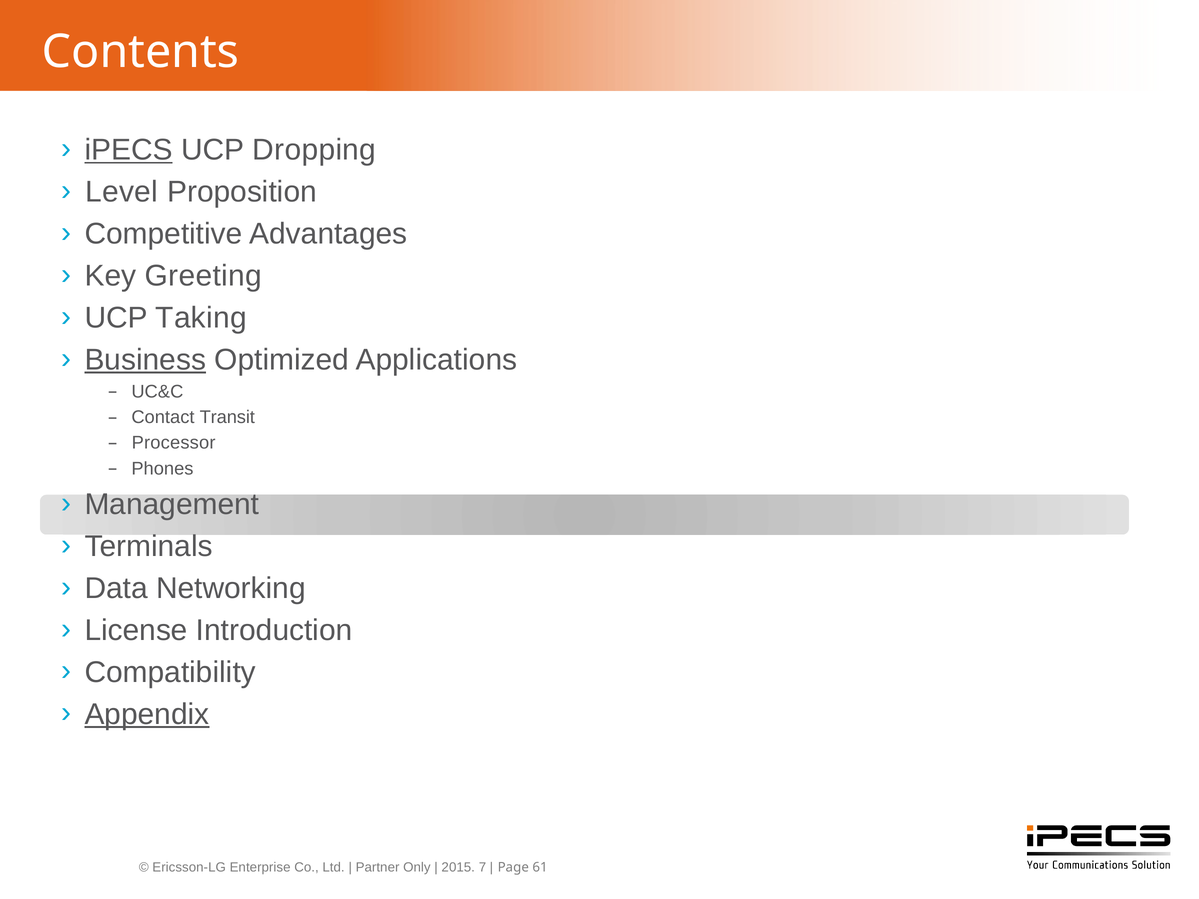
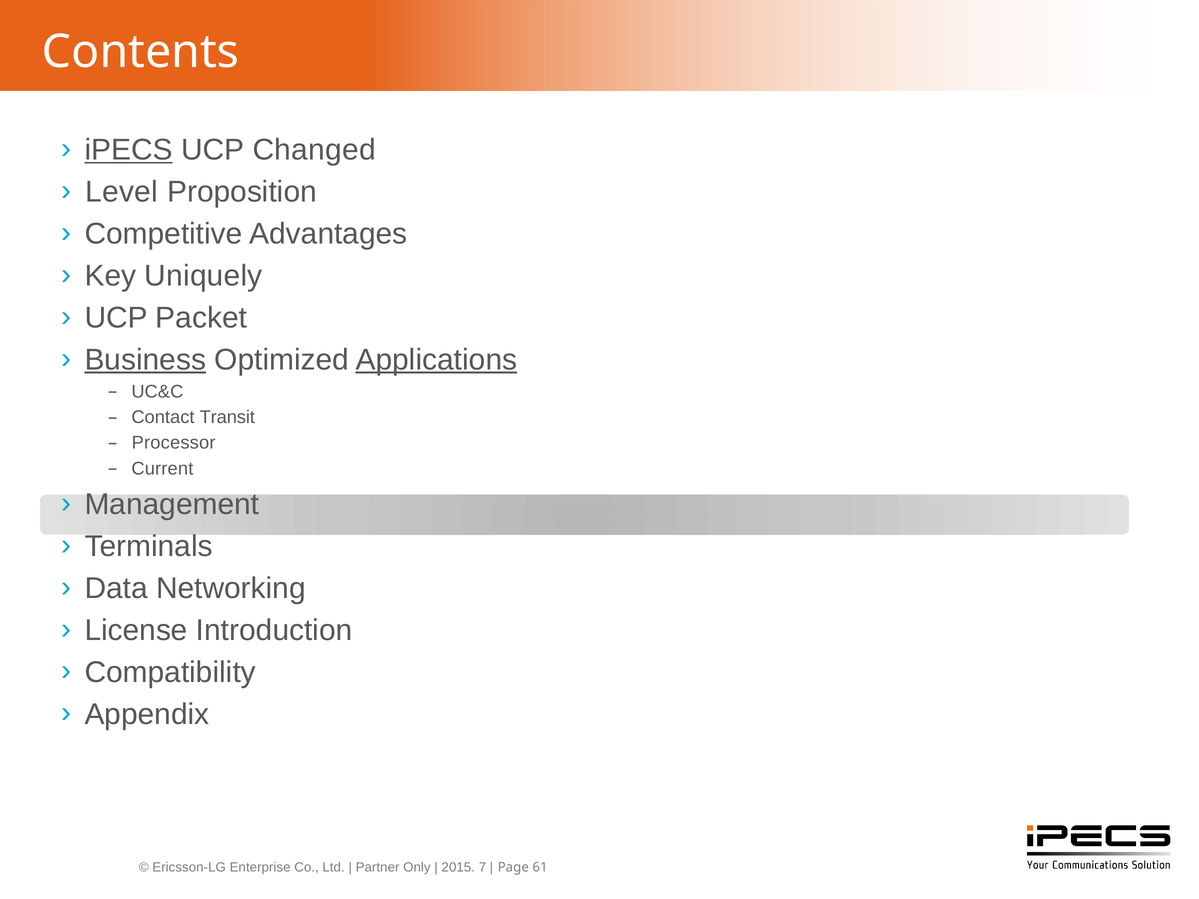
Dropping: Dropping -> Changed
Greeting: Greeting -> Uniquely
Taking: Taking -> Packet
Applications underline: none -> present
Phones: Phones -> Current
Appendix underline: present -> none
